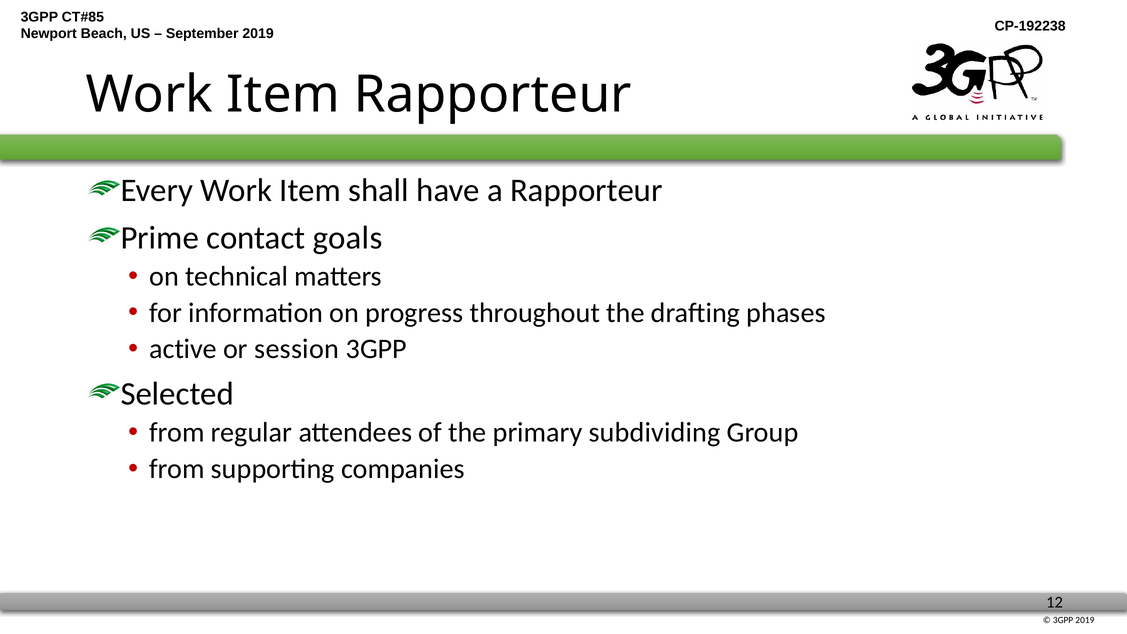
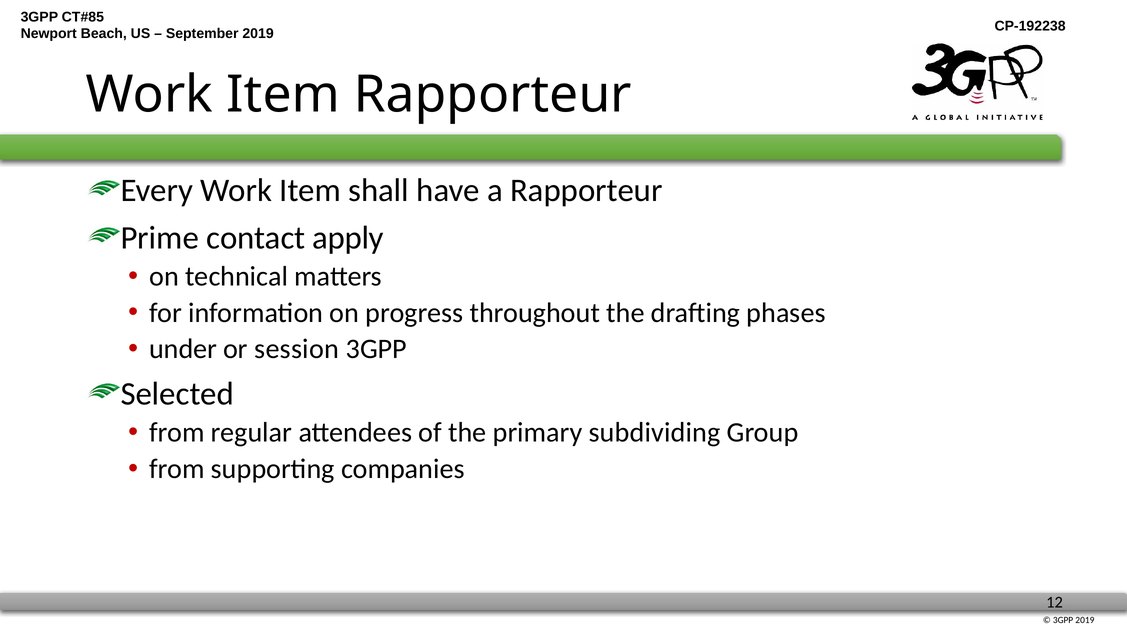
goals: goals -> apply
active: active -> under
